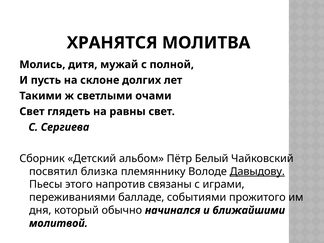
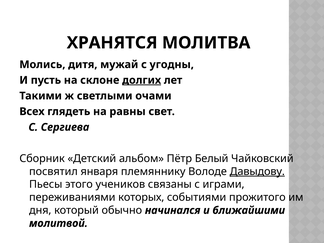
полной: полной -> угодны
долгих underline: none -> present
Свет at (32, 112): Свет -> Всех
близка: близка -> января
напротив: напротив -> учеников
балладе: балладе -> которых
